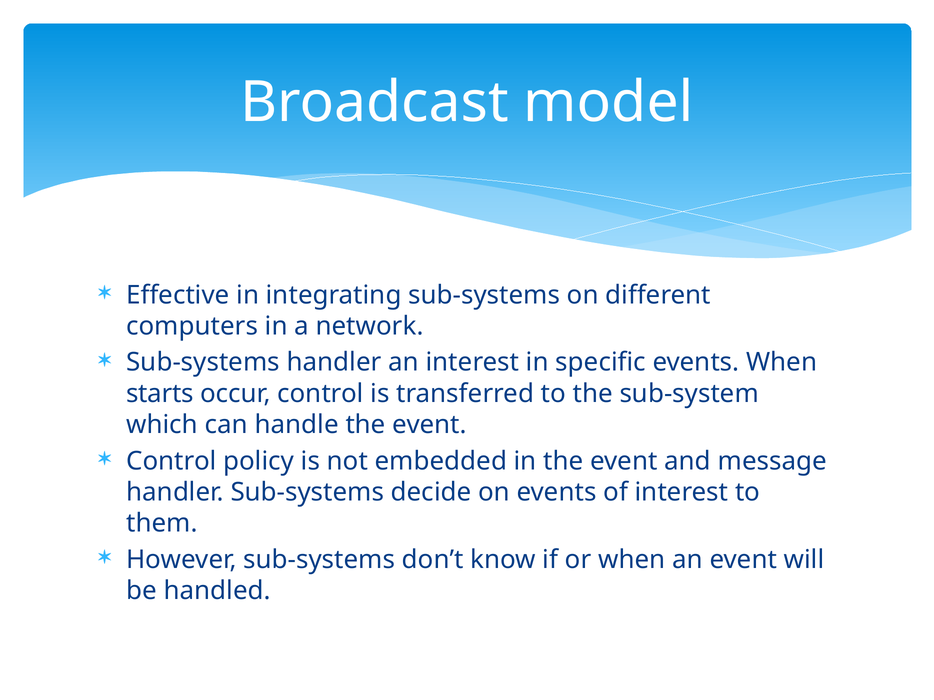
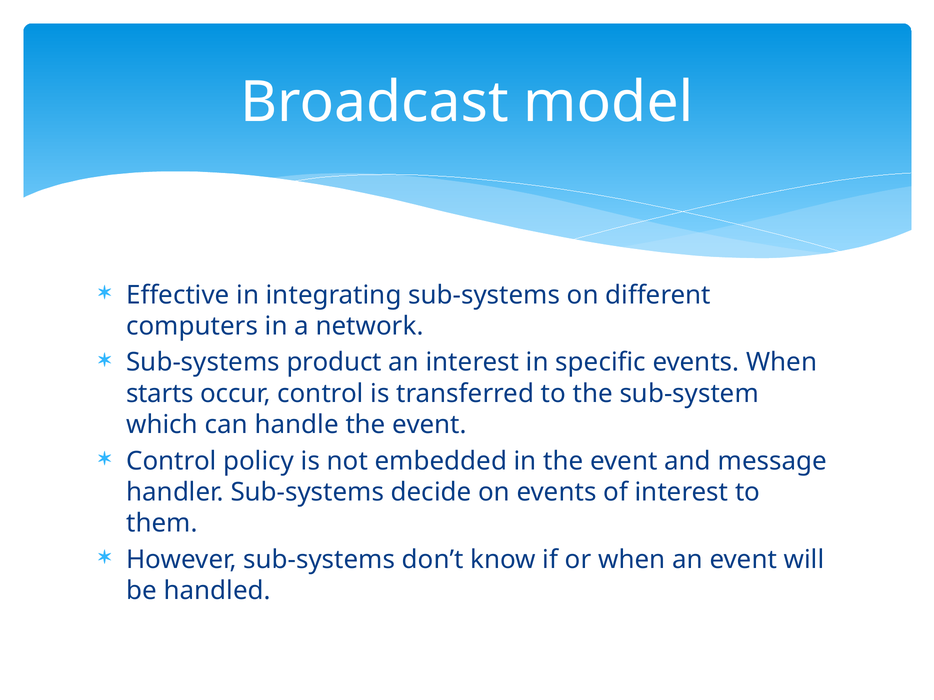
Sub-systems handler: handler -> product
